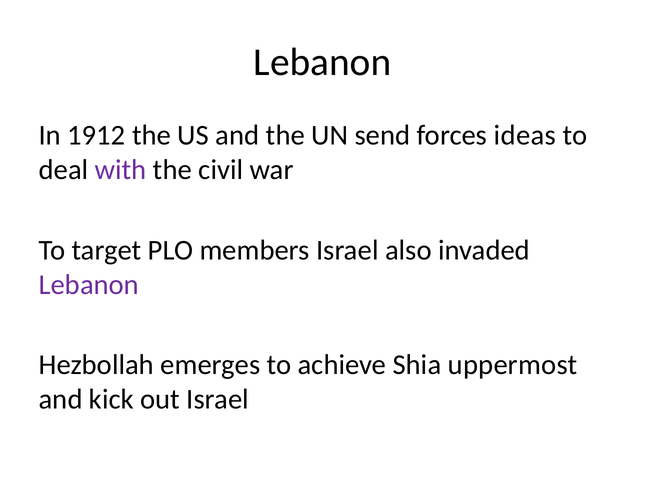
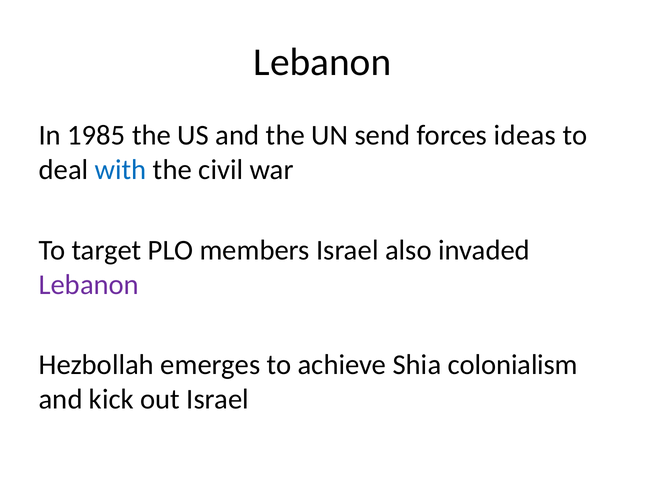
1912: 1912 -> 1985
with colour: purple -> blue
uppermost: uppermost -> colonialism
